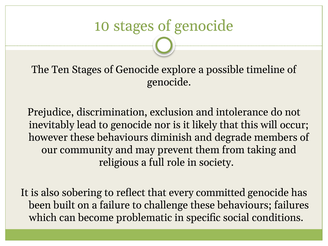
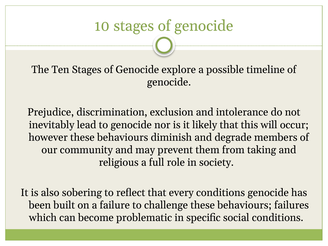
every committed: committed -> conditions
